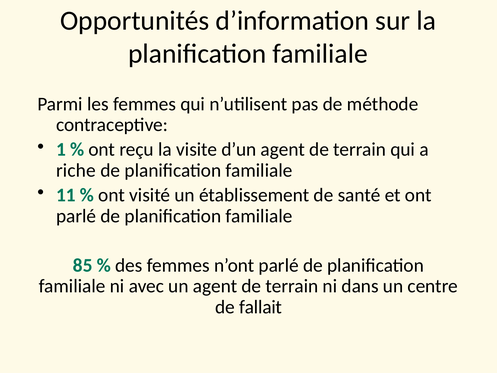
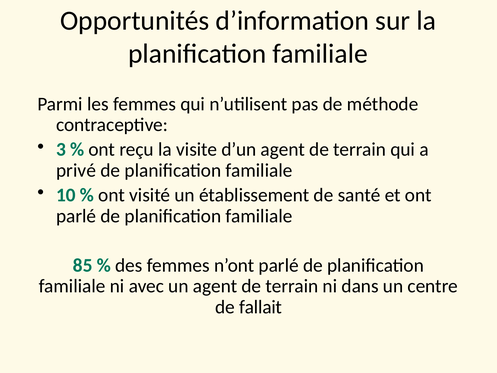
1: 1 -> 3
riche: riche -> privé
11: 11 -> 10
